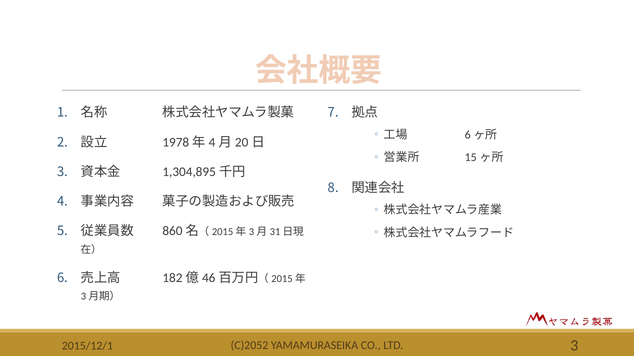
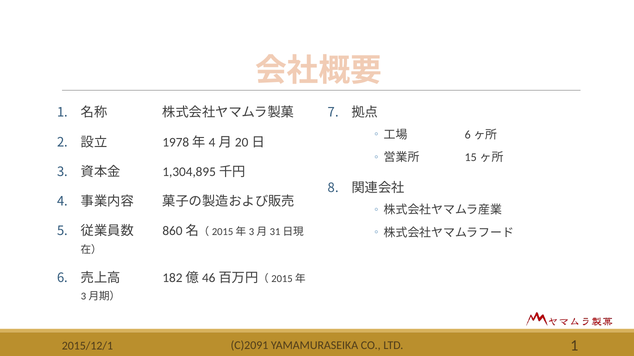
C)2052: C)2052 -> C)2091
LTD 3: 3 -> 1
